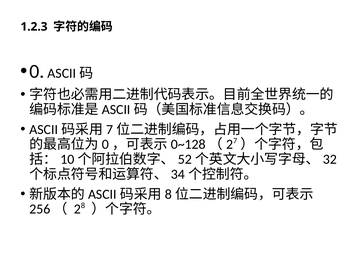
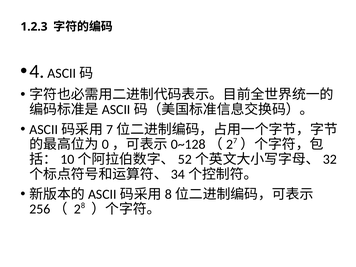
0: 0 -> 4
